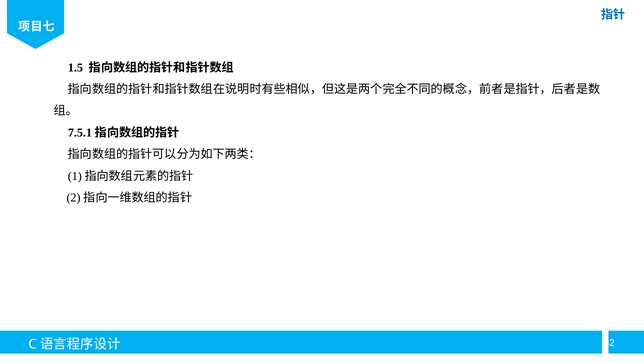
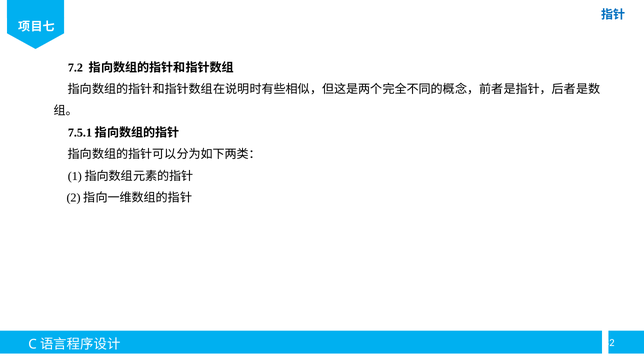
1.5: 1.5 -> 7.2
